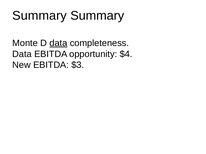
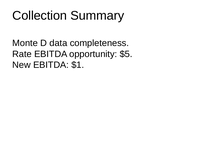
Summary at (40, 16): Summary -> Collection
data at (58, 43) underline: present -> none
Data at (22, 54): Data -> Rate
$4: $4 -> $5
$3: $3 -> $1
